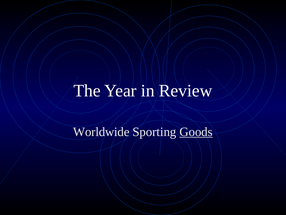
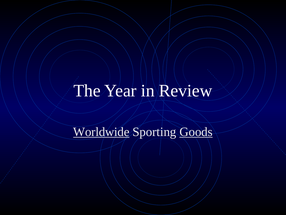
Worldwide underline: none -> present
